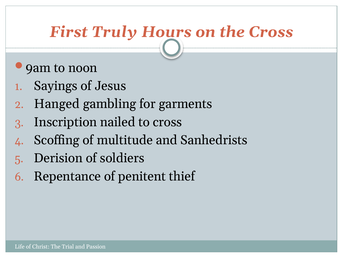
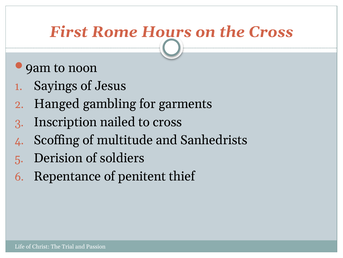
Truly: Truly -> Rome
